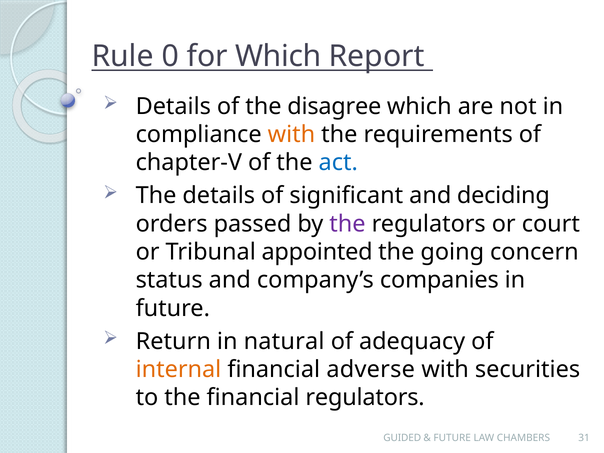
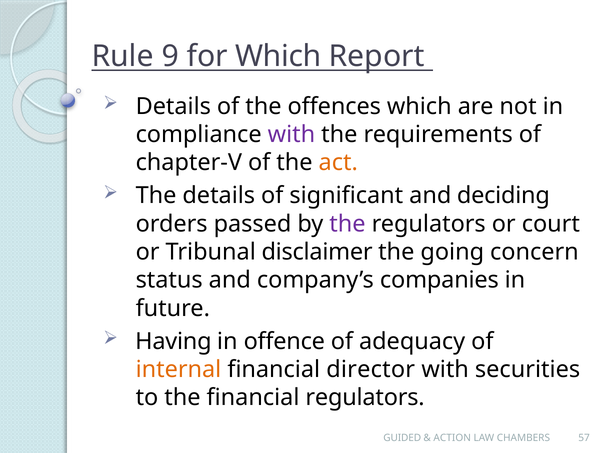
0: 0 -> 9
disagree: disagree -> offences
with at (291, 134) colour: orange -> purple
act colour: blue -> orange
appointed: appointed -> disclaimer
Return: Return -> Having
natural: natural -> offence
adverse: adverse -> director
FUTURE at (452, 438): FUTURE -> ACTION
31: 31 -> 57
